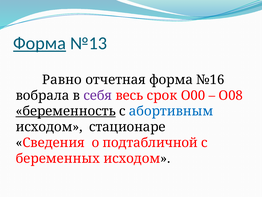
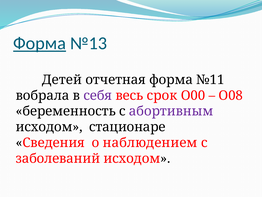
Равно: Равно -> Детей
№16: №16 -> №11
беременность underline: present -> none
абортивным colour: blue -> purple
подтабличной: подтабличной -> наблюдением
беременных: беременных -> заболеваний
